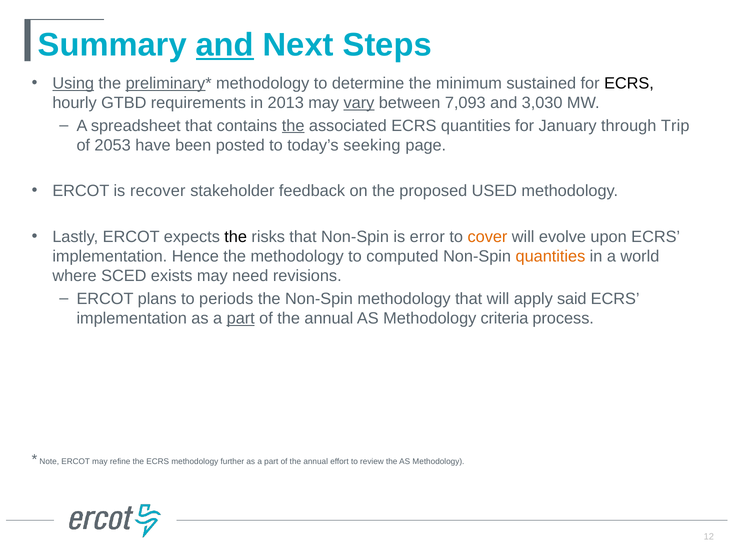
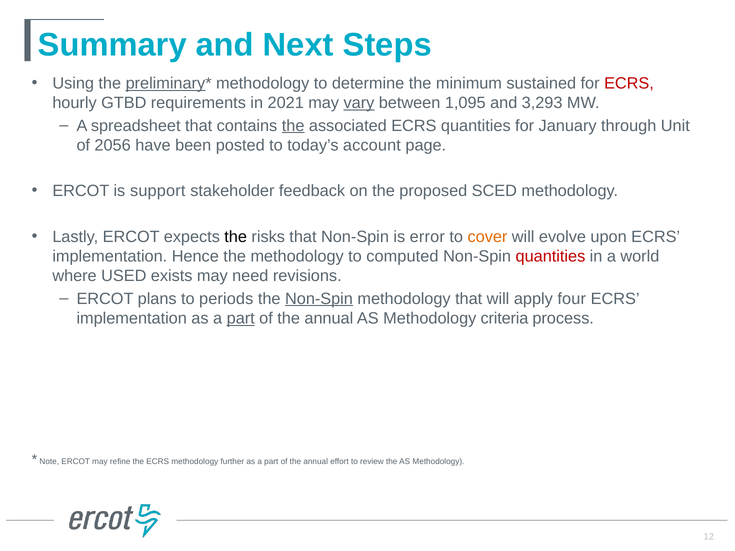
and at (225, 45) underline: present -> none
Using underline: present -> none
ECRS at (629, 83) colour: black -> red
2013: 2013 -> 2021
7,093: 7,093 -> 1,095
3,030: 3,030 -> 3,293
Trip: Trip -> Unit
2053: 2053 -> 2056
seeking: seeking -> account
recover: recover -> support
USED: USED -> SCED
quantities at (550, 256) colour: orange -> red
SCED: SCED -> USED
Non-Spin at (319, 299) underline: none -> present
said: said -> four
